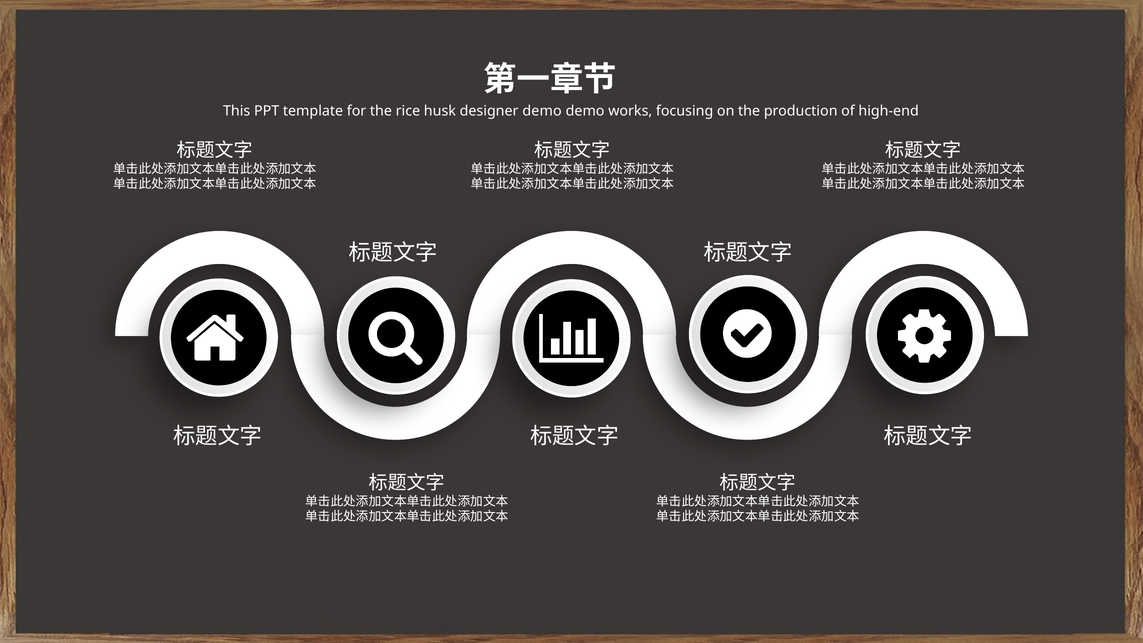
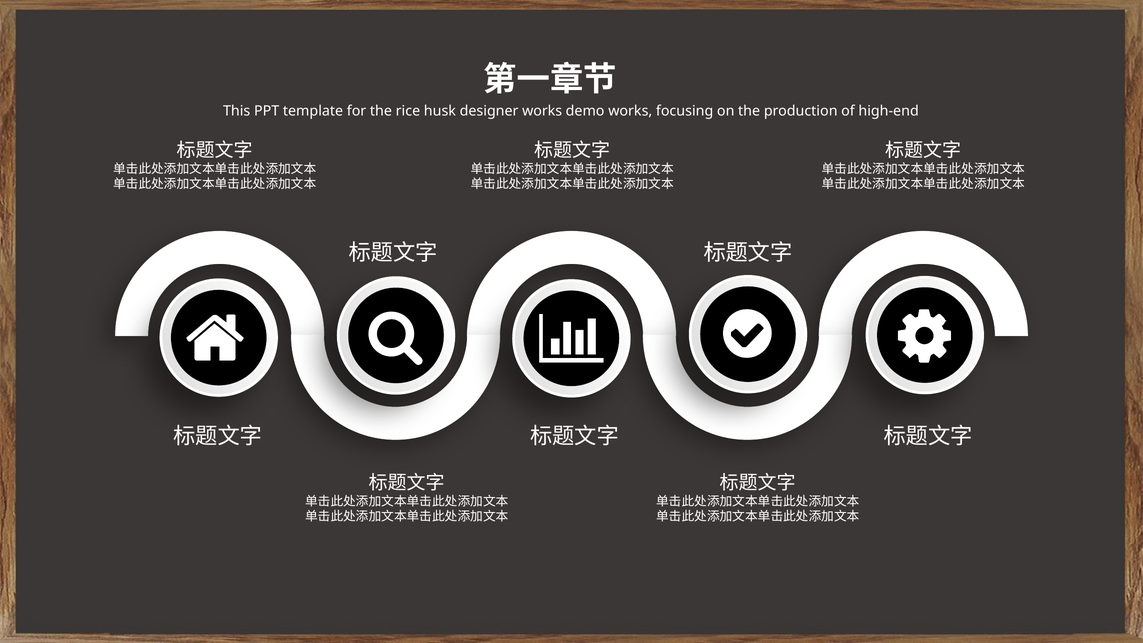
designer demo: demo -> works
